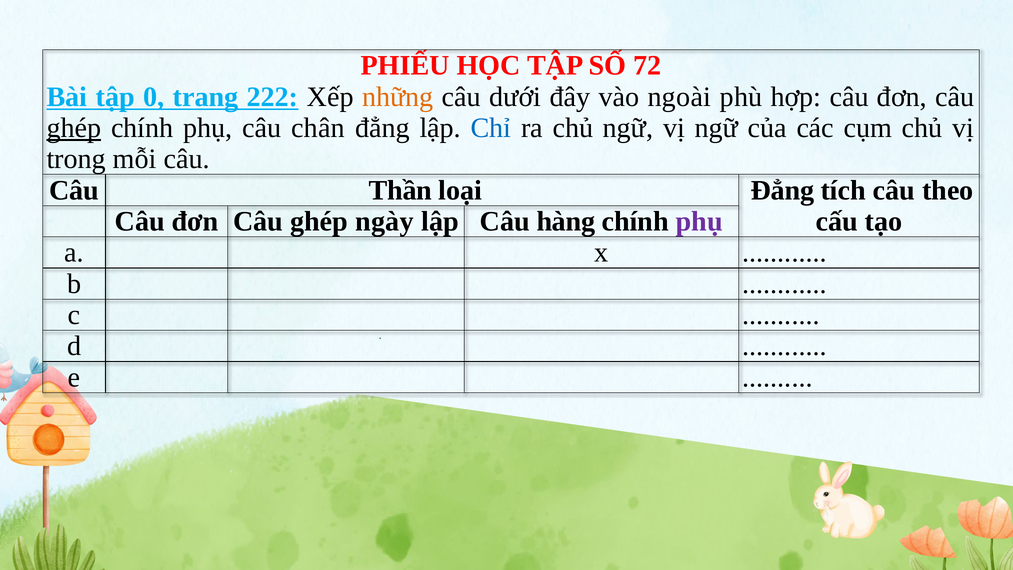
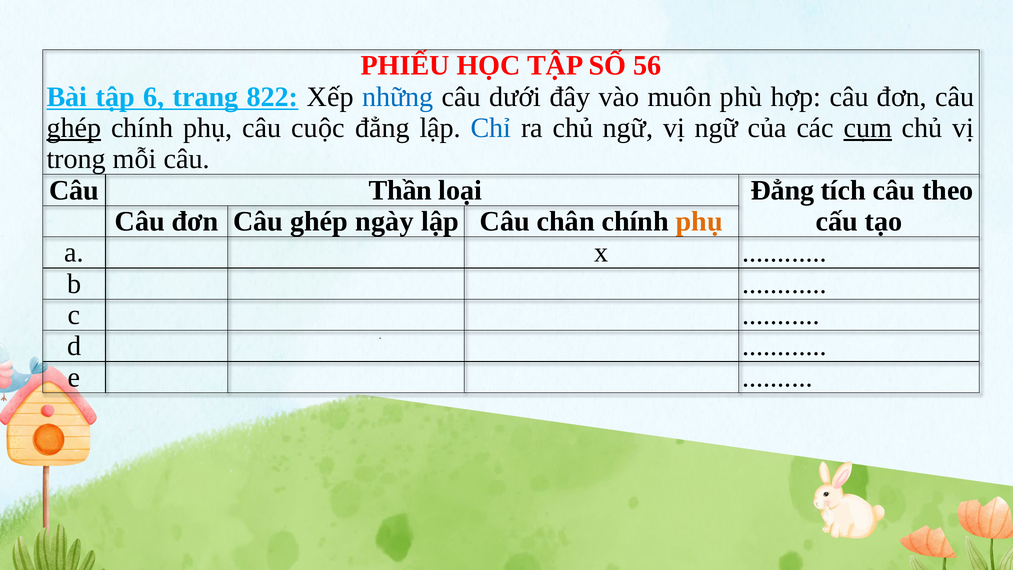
72: 72 -> 56
0: 0 -> 6
222: 222 -> 822
những colour: orange -> blue
ngoài: ngoài -> muôn
chân: chân -> cuộc
cụm underline: none -> present
hàng: hàng -> chân
phụ at (699, 221) colour: purple -> orange
